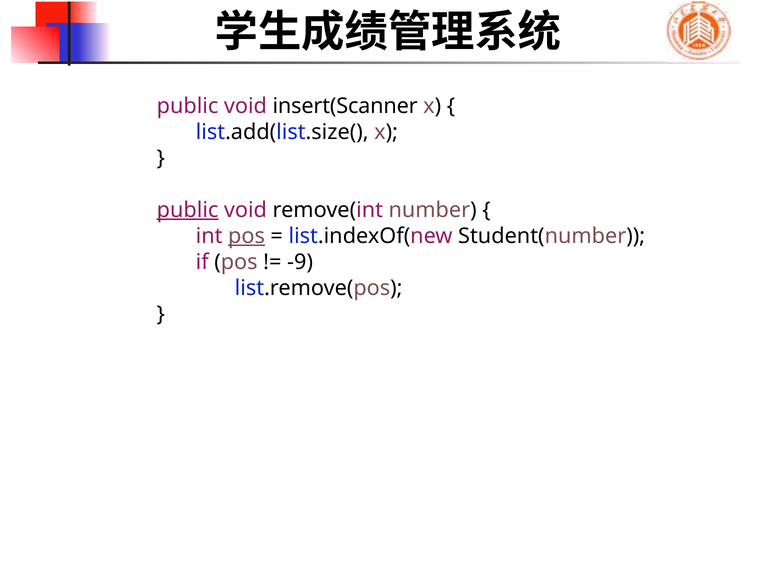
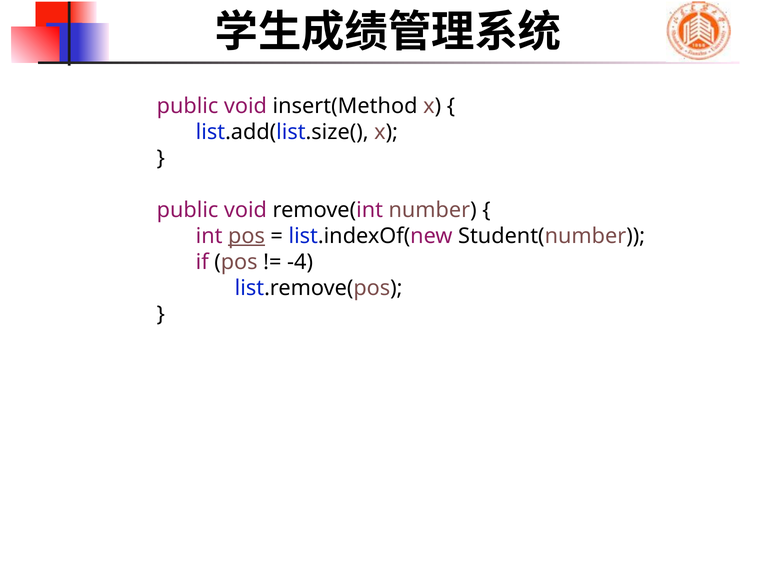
insert(Scanner: insert(Scanner -> insert(Method
public at (188, 210) underline: present -> none
-9: -9 -> -4
